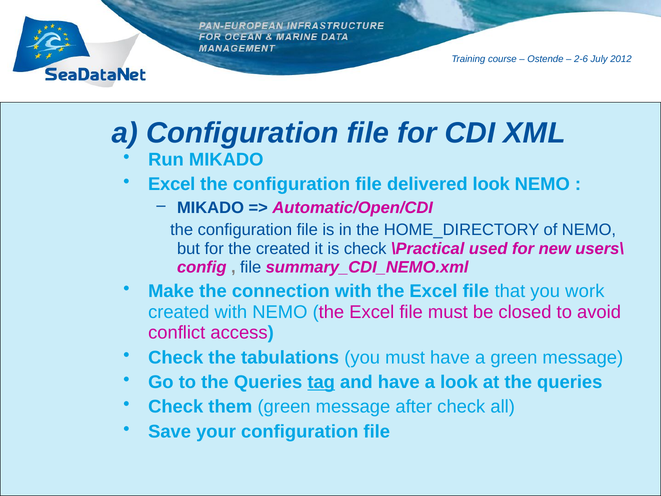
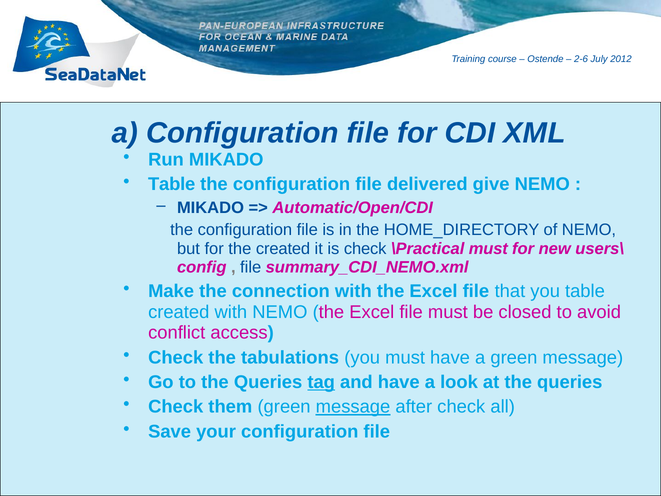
Excel at (172, 184): Excel -> Table
delivered look: look -> give
\Practical used: used -> must
you work: work -> table
message at (353, 407) underline: none -> present
